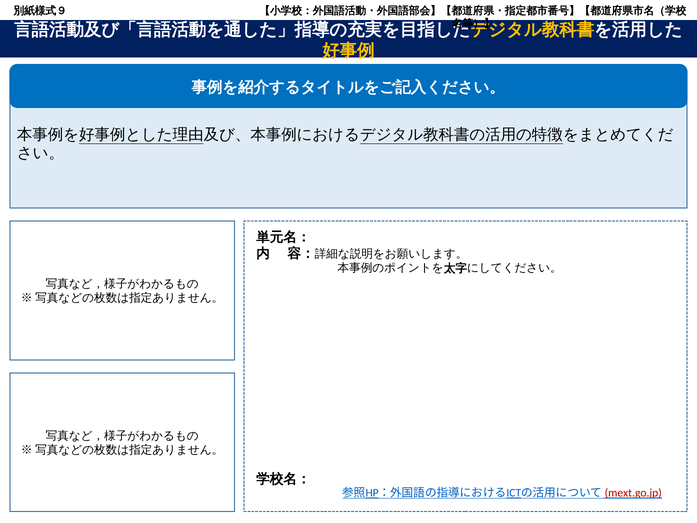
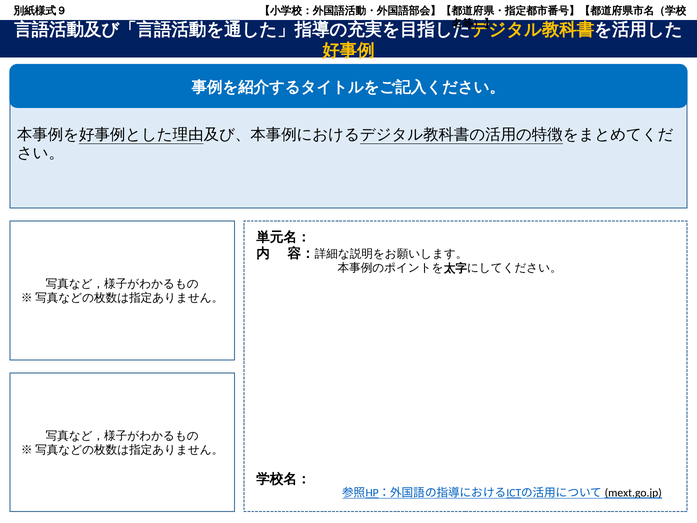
mext.go.jp colour: red -> black
